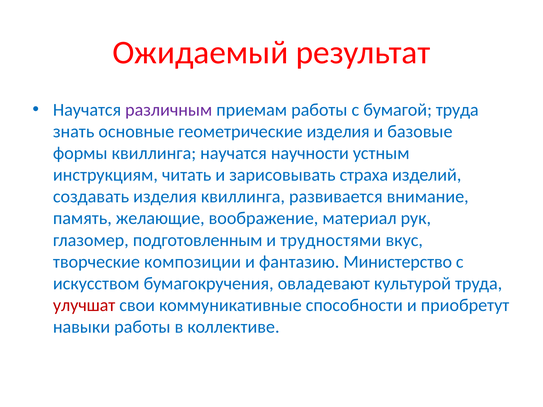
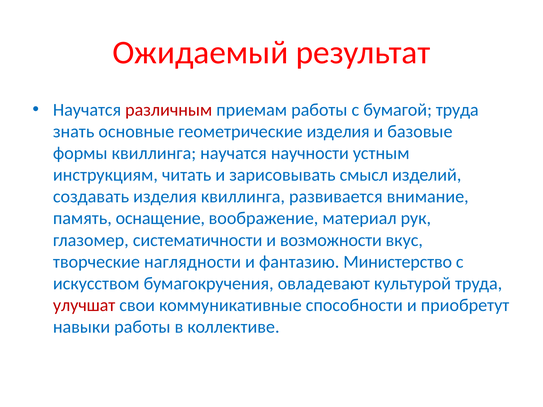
различным colour: purple -> red
страха: страха -> смысл
желающие: желающие -> оснащение
подготовленным: подготовленным -> систематичности
трудностями: трудностями -> возможности
композиции: композиции -> наглядности
